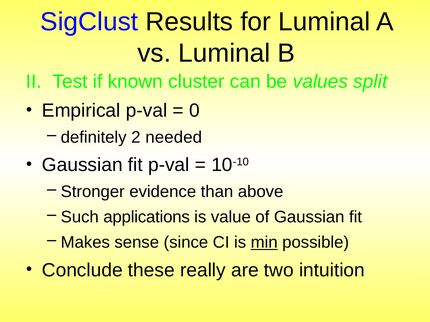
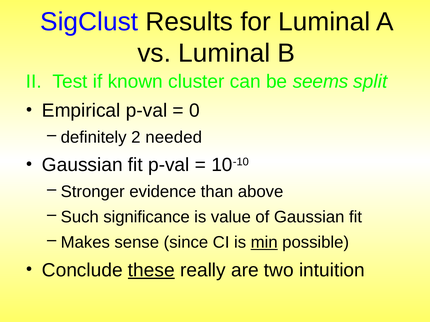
values: values -> seems
applications: applications -> significance
these underline: none -> present
